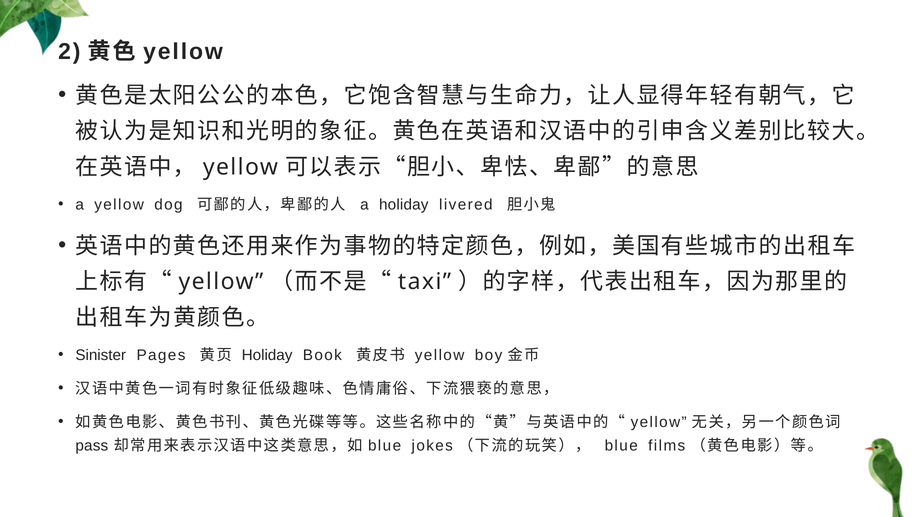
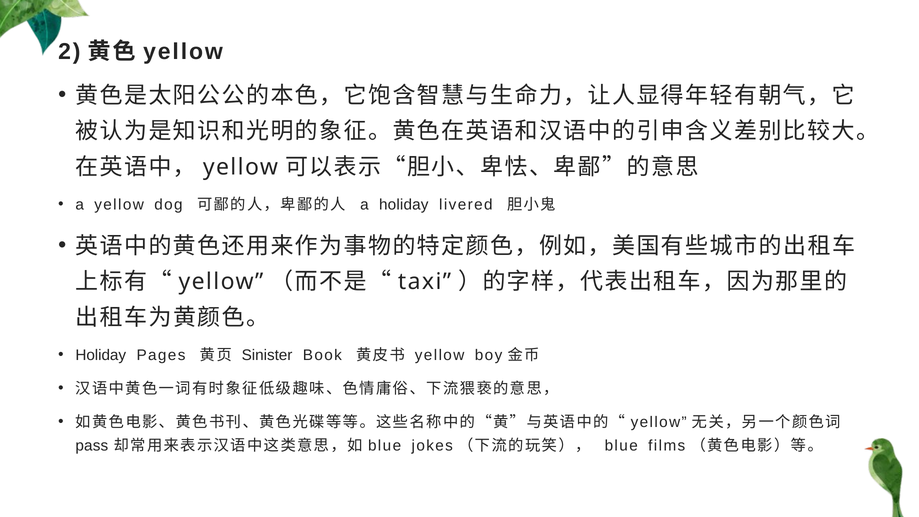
Sinister at (101, 355): Sinister -> Holiday
Holiday at (267, 355): Holiday -> Sinister
